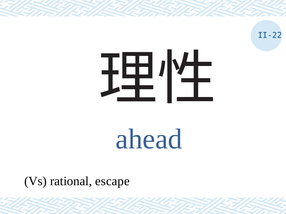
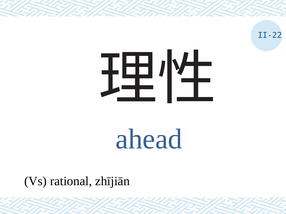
escape: escape -> zhījiān
